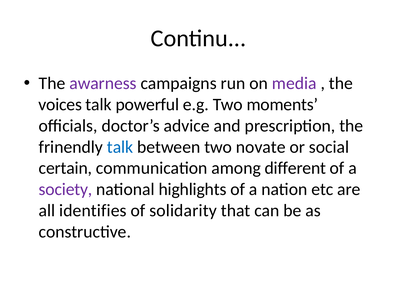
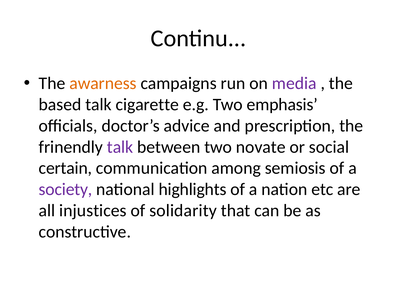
awarness colour: purple -> orange
voices: voices -> based
powerful: powerful -> cigarette
moments: moments -> emphasis
talk at (120, 147) colour: blue -> purple
different: different -> semiosis
identifies: identifies -> injustices
